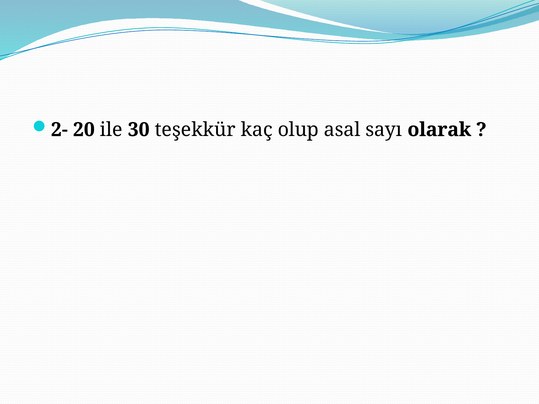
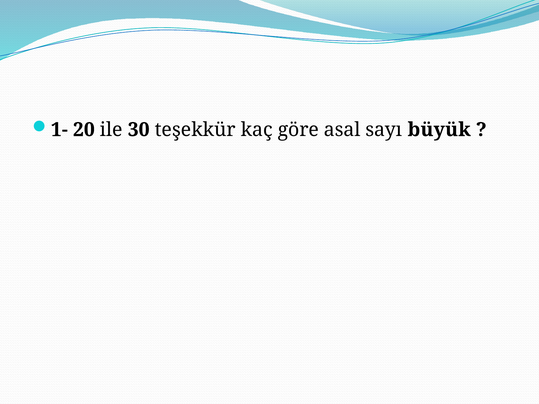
2-: 2- -> 1-
olup: olup -> göre
olarak: olarak -> büyük
